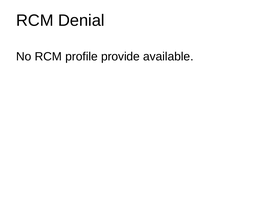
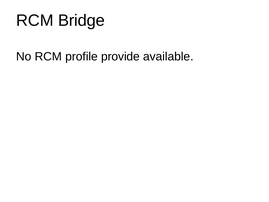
Denial: Denial -> Bridge
